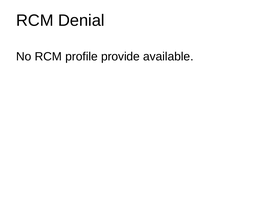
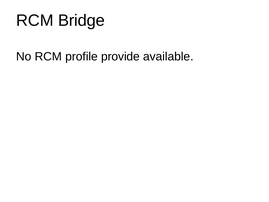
Denial: Denial -> Bridge
